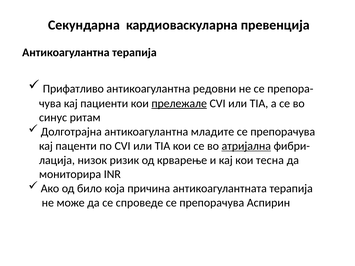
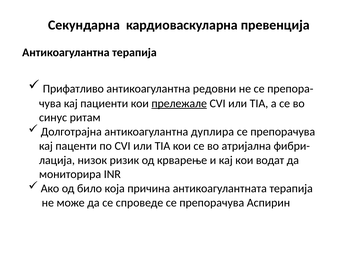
младите: младите -> дуплира
атријална underline: present -> none
тесна: тесна -> водат
